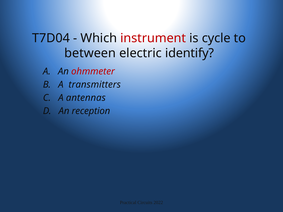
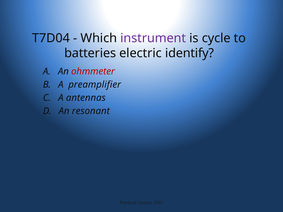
instrument colour: red -> purple
between: between -> batteries
transmitters: transmitters -> preamplifier
reception: reception -> resonant
